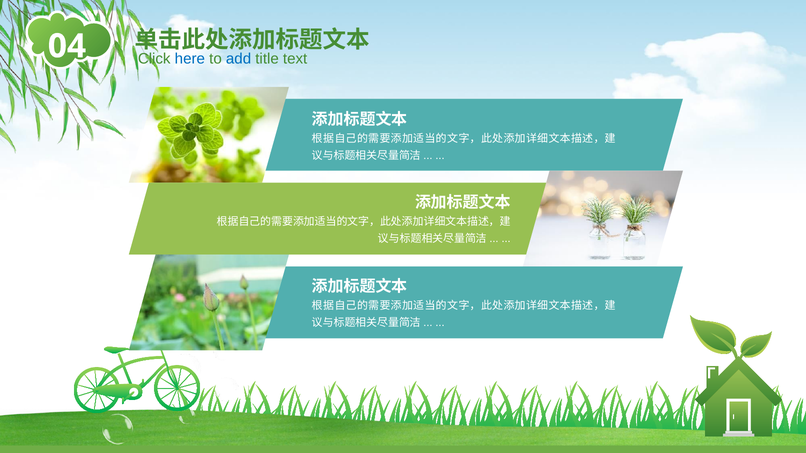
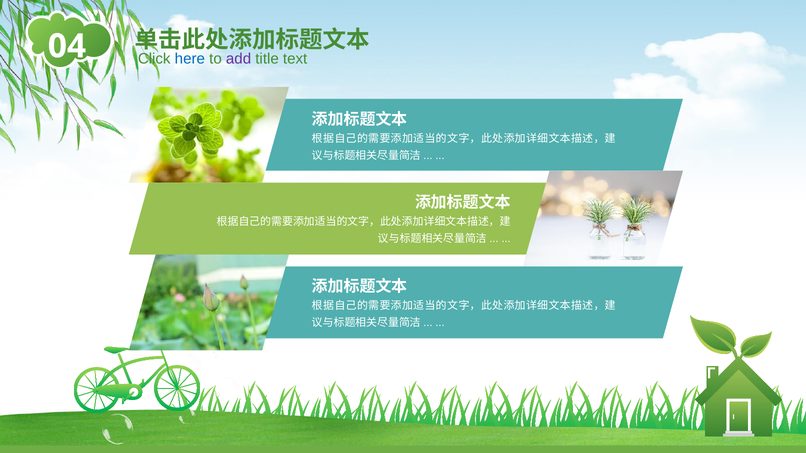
add colour: blue -> purple
